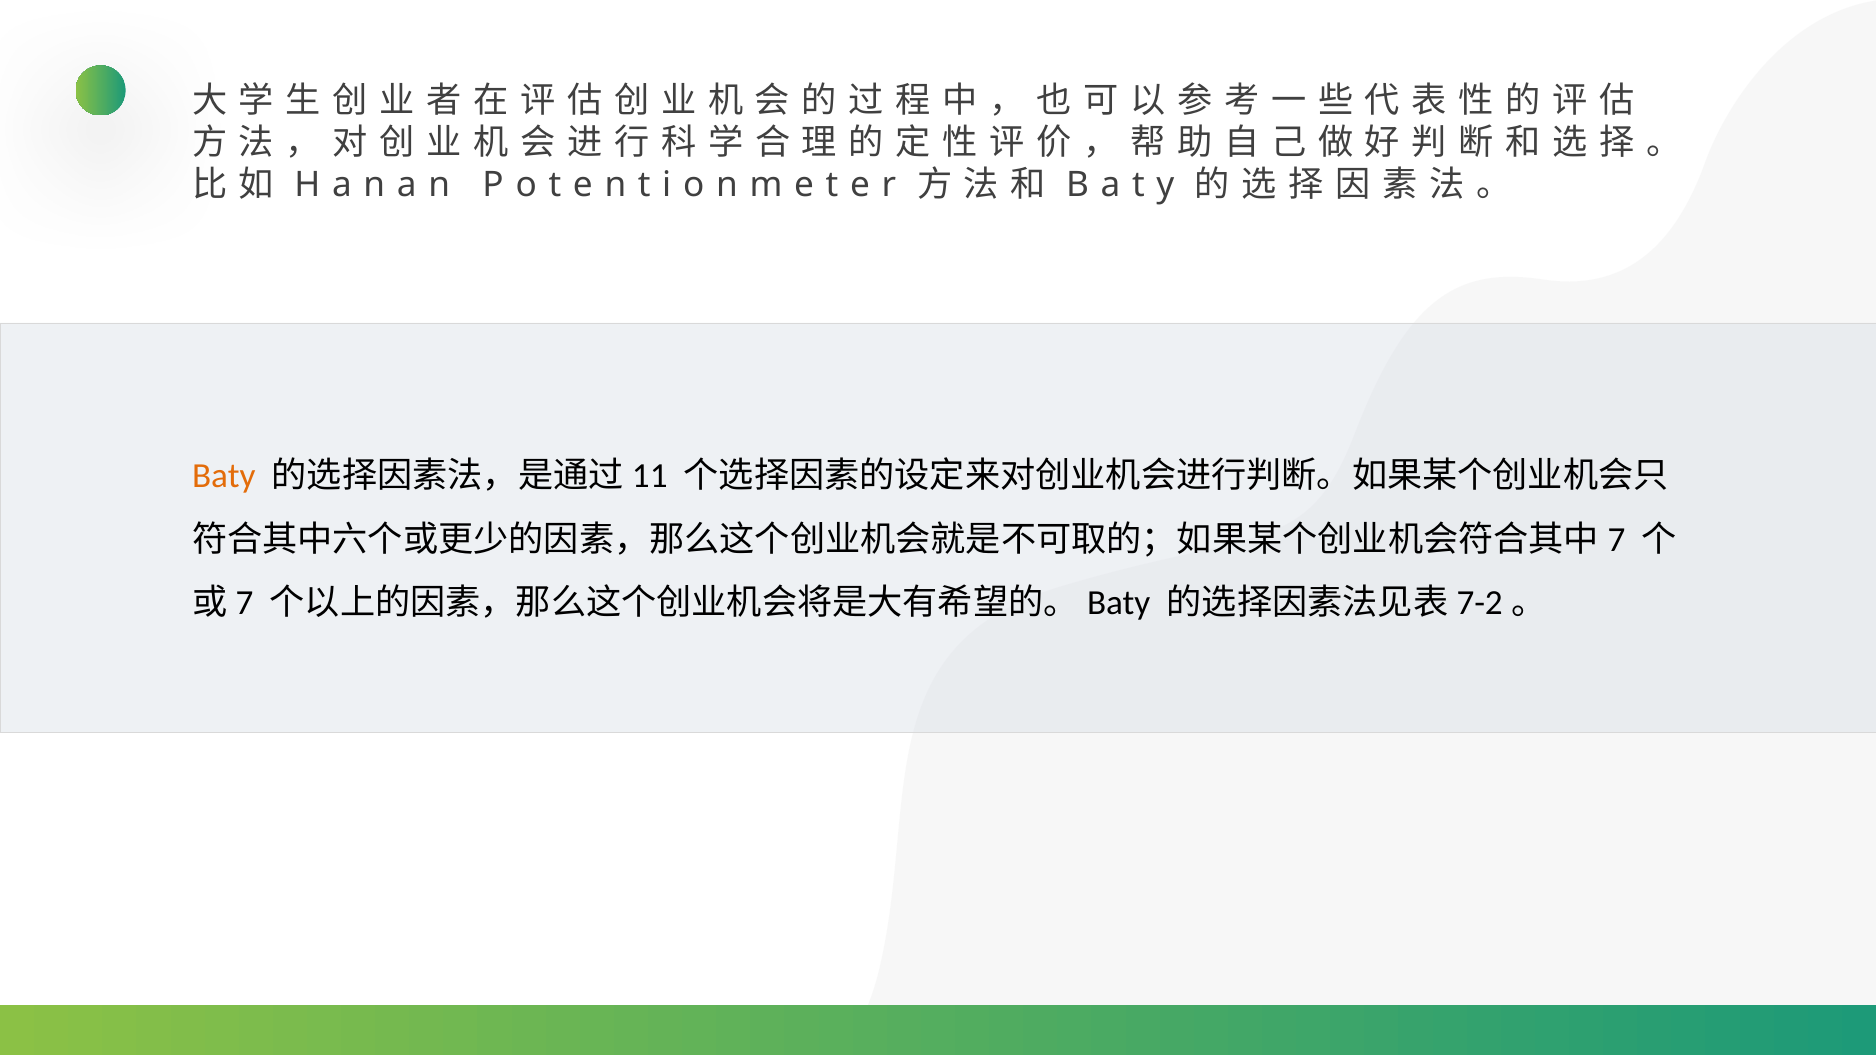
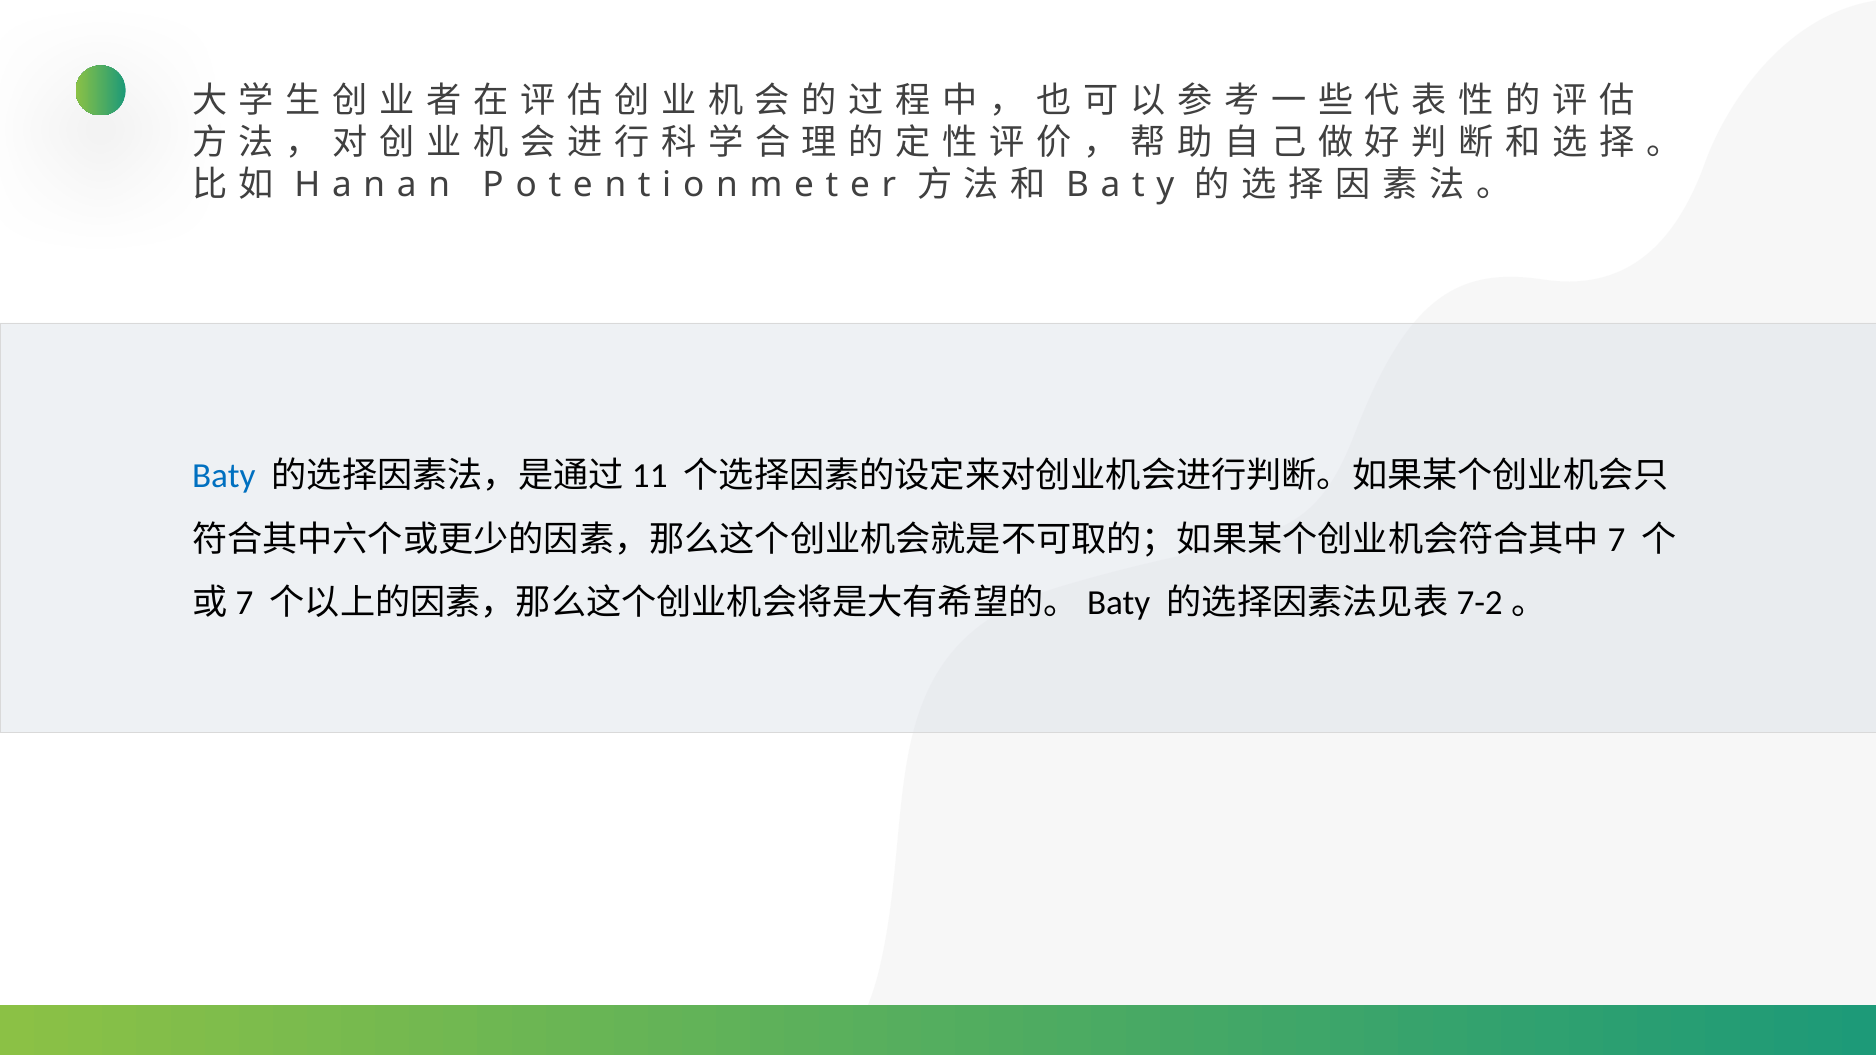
Baty colour: orange -> blue
